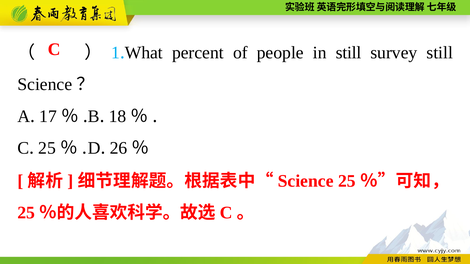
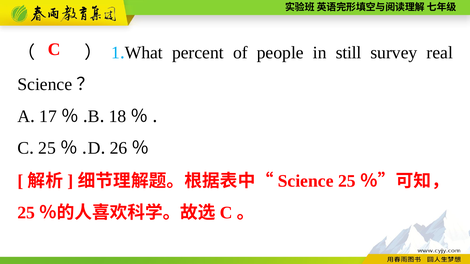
survey still: still -> real
